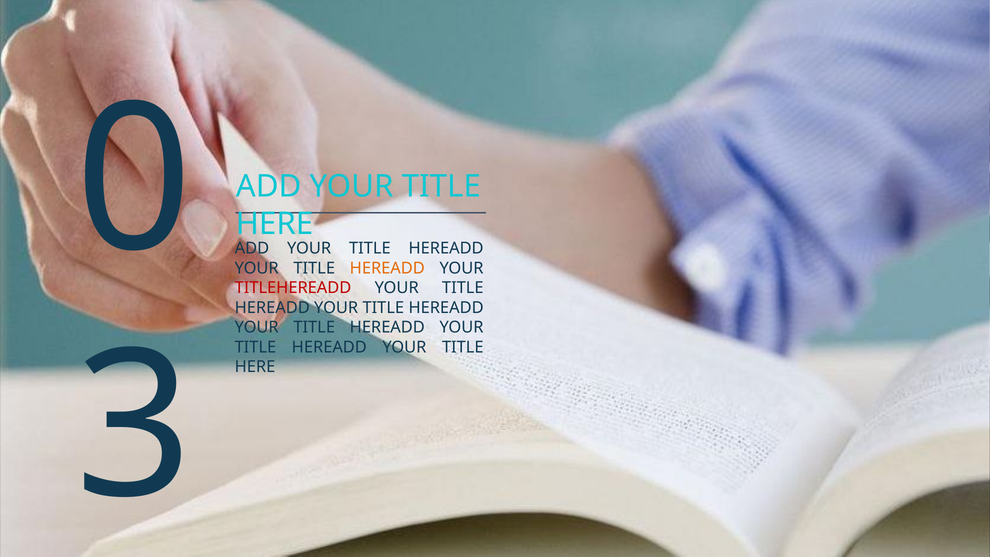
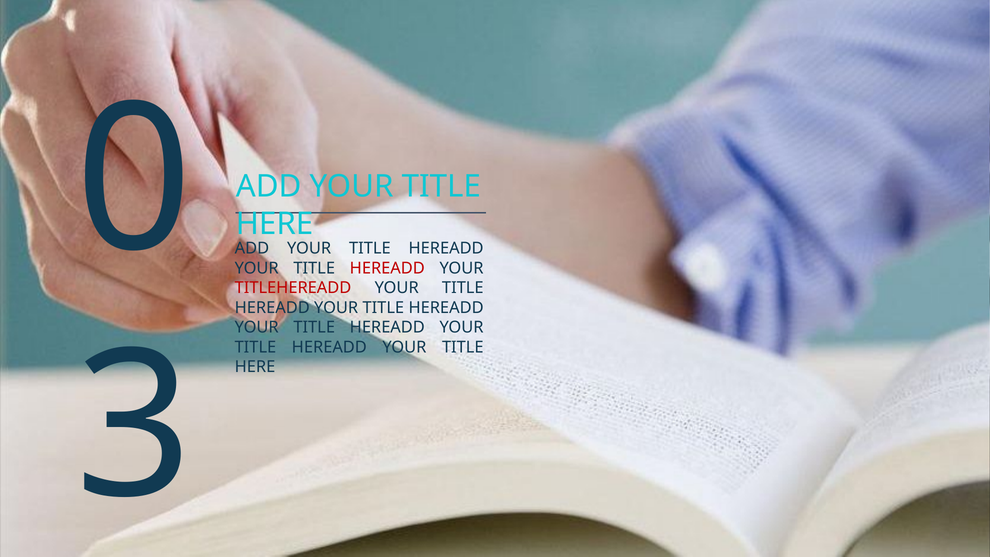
HEREADD at (387, 268) colour: orange -> red
